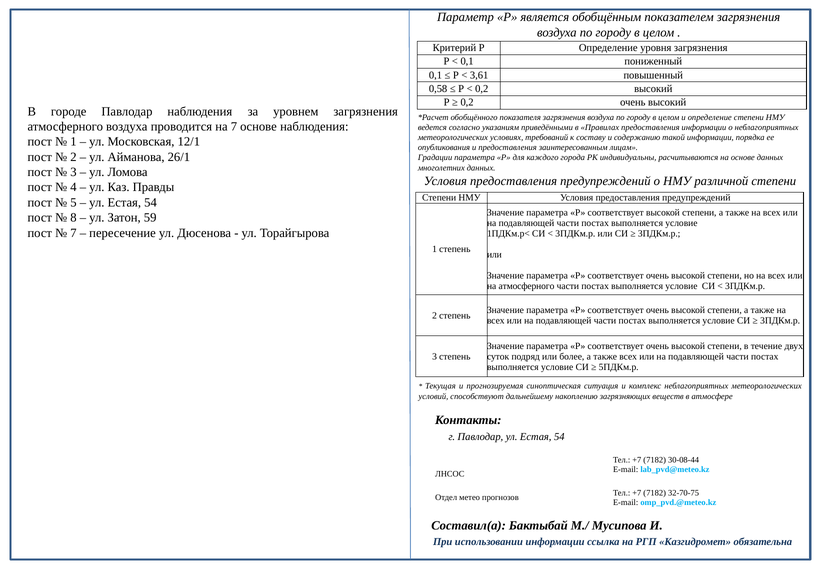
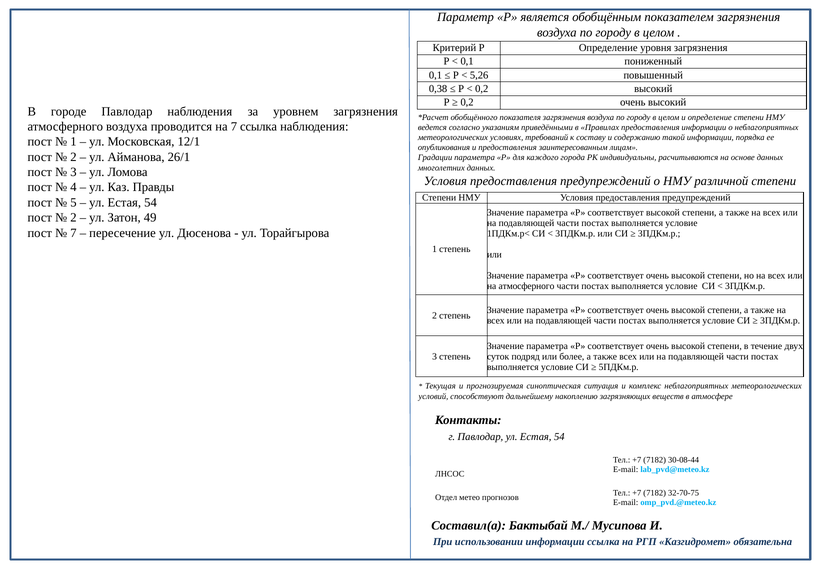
3,61: 3,61 -> 5,26
0,58: 0,58 -> 0,38
7 основе: основе -> ссылка
8 at (73, 217): 8 -> 2
59: 59 -> 49
